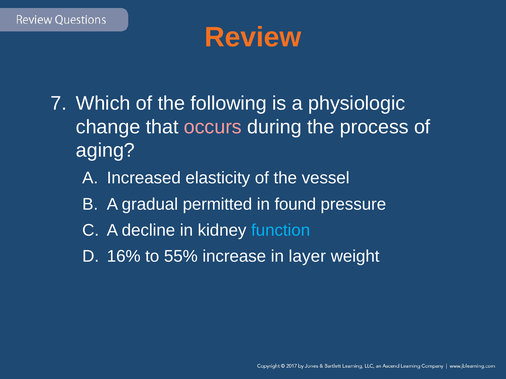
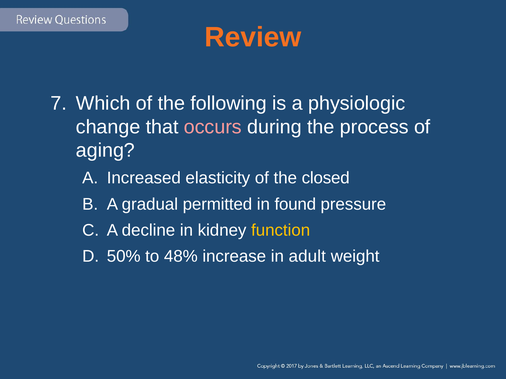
vessel: vessel -> closed
function colour: light blue -> yellow
16%: 16% -> 50%
55%: 55% -> 48%
layer: layer -> adult
